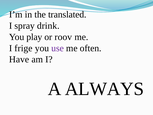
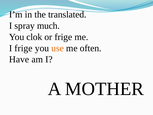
drink: drink -> much
play: play -> clok
or roov: roov -> frige
use colour: purple -> orange
ALWAYS: ALWAYS -> MOTHER
